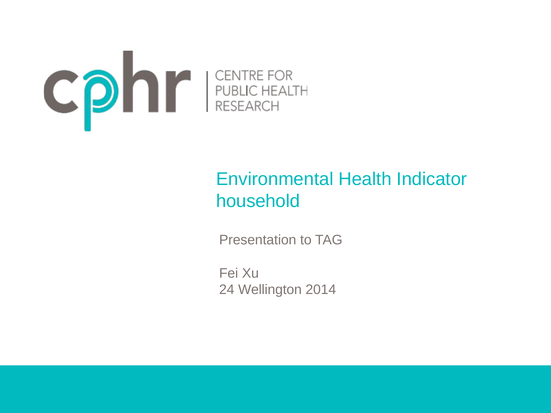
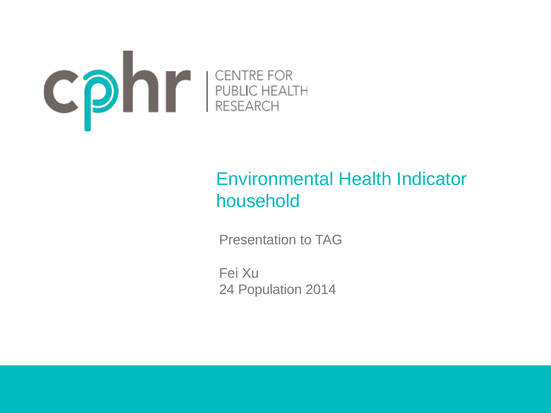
Wellington: Wellington -> Population
